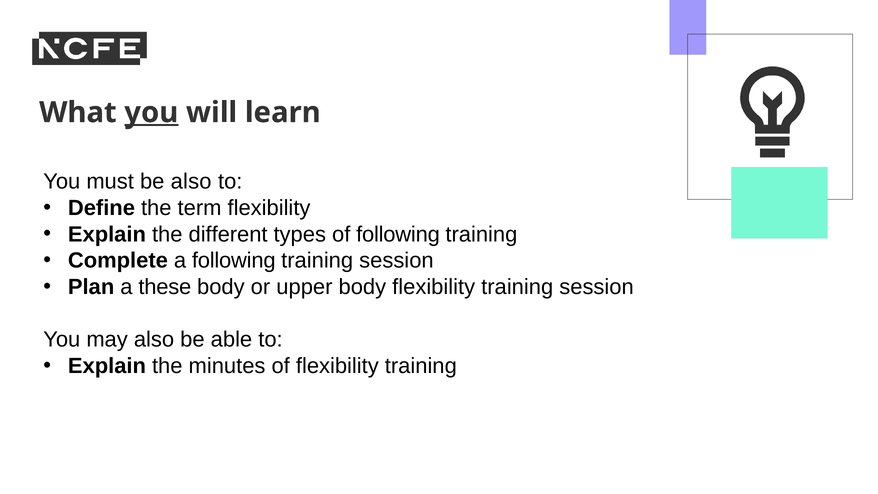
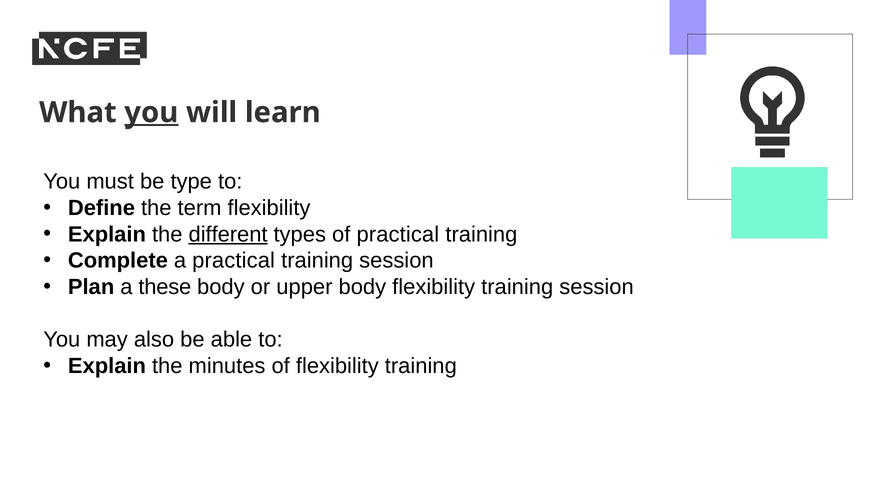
be also: also -> type
different underline: none -> present
of following: following -> practical
a following: following -> practical
